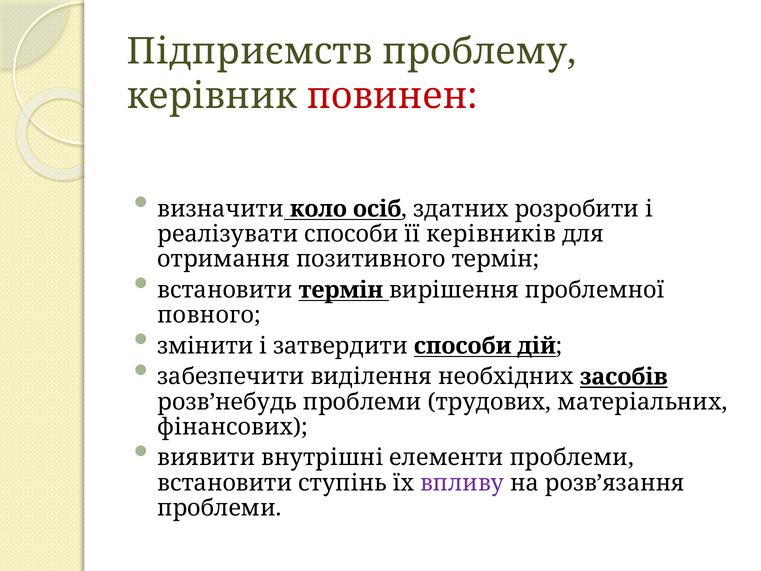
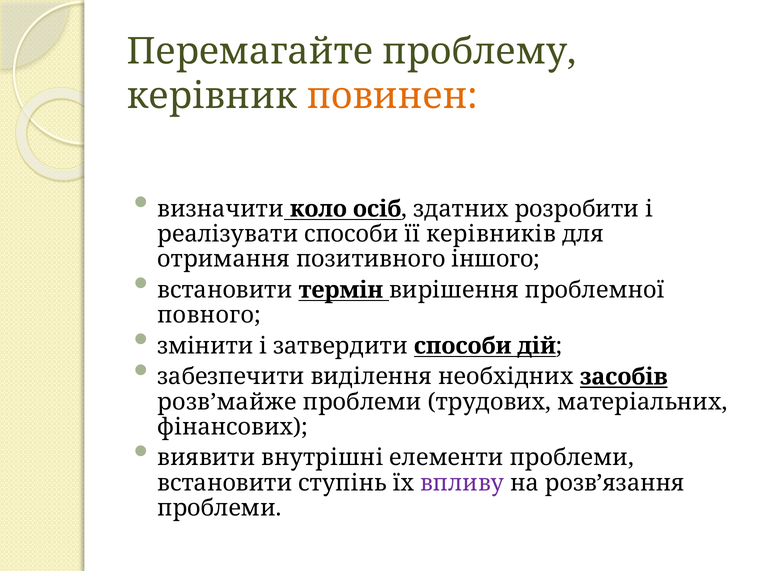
Підприємств: Підприємств -> Перемагайте
повинен colour: red -> orange
позитивного термін: термін -> іншого
розв’небудь: розв’небудь -> розв’майже
